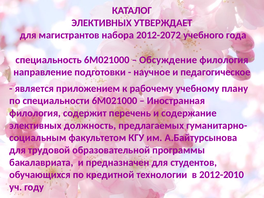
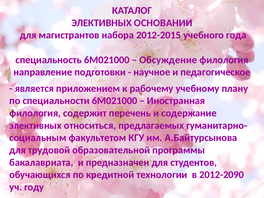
УТВЕРЖДАЕТ: УТВЕРЖДАЕТ -> ОСНОВАНИИ
2012-2072: 2012-2072 -> 2012-2015
должность: должность -> относиться
2012-2010: 2012-2010 -> 2012-2090
